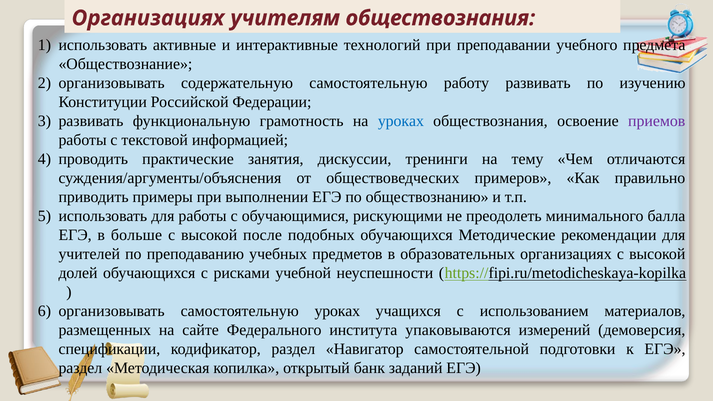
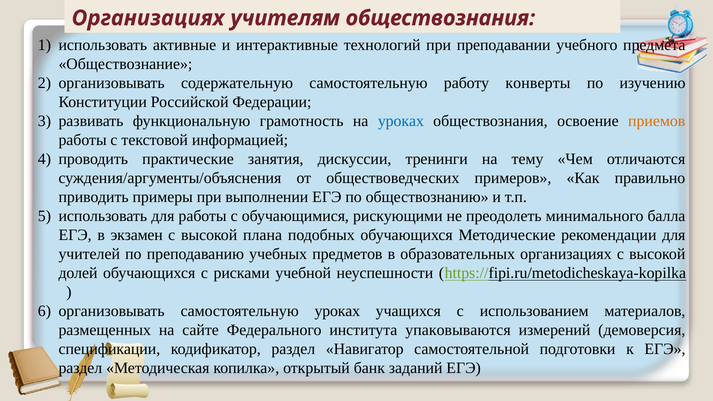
работу развивать: развивать -> конверты
приемов colour: purple -> orange
больше: больше -> экзамен
после: после -> плана
